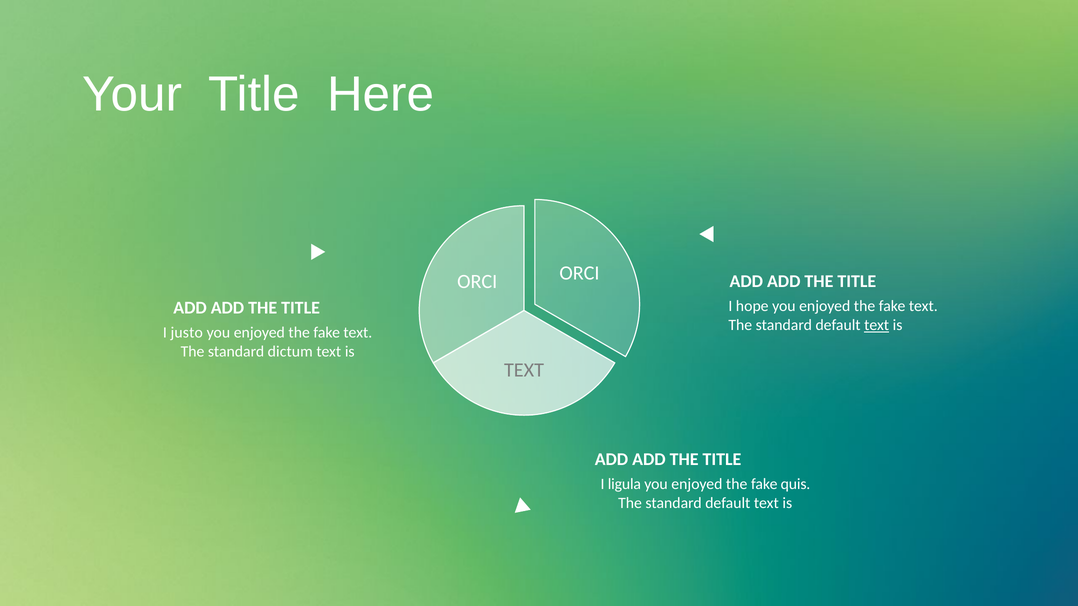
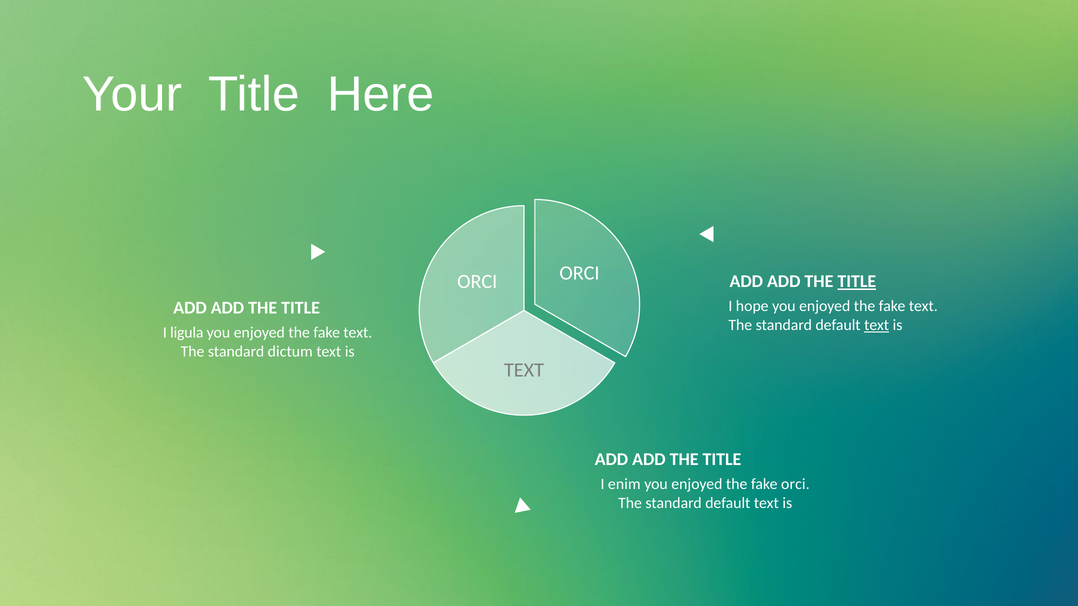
TITLE at (857, 282) underline: none -> present
justo: justo -> ligula
ligula: ligula -> enim
fake quis: quis -> orci
